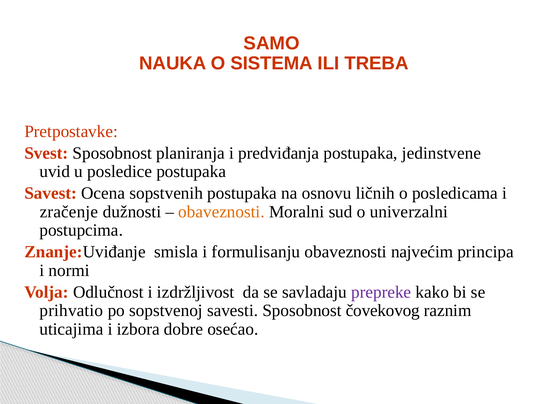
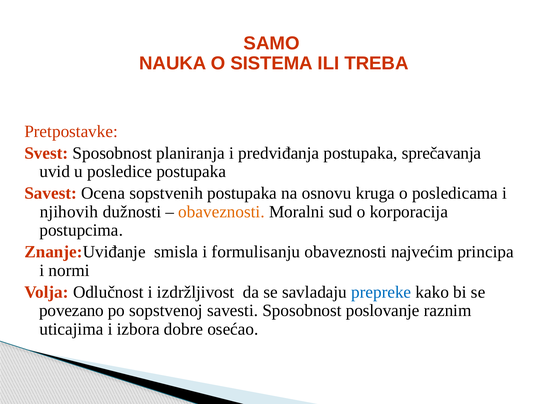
jedinstvene: jedinstvene -> sprečavanja
ličnih: ličnih -> kruga
zračenje: zračenje -> njihovih
univerzalni: univerzalni -> korporacija
prepreke colour: purple -> blue
prihvatio: prihvatio -> povezano
čovekovog: čovekovog -> poslovanje
